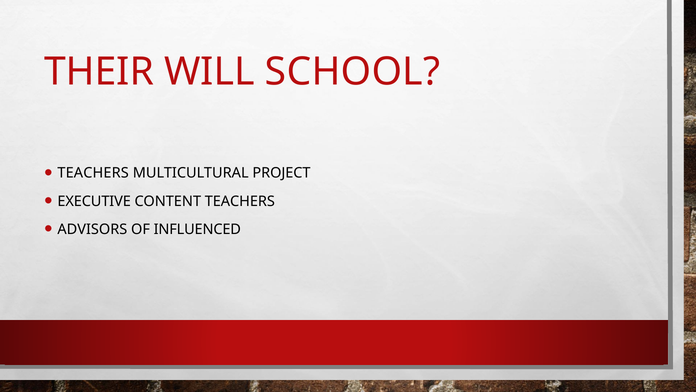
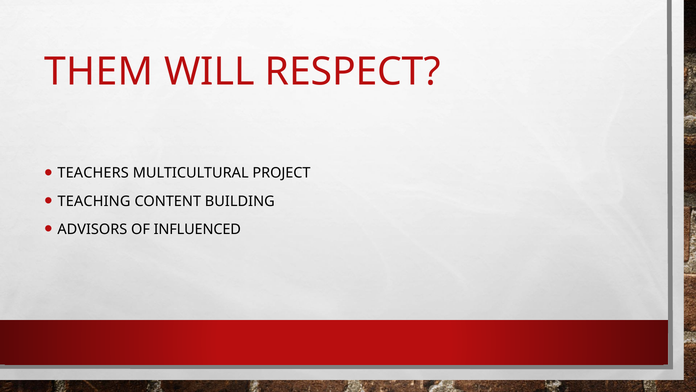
THEIR: THEIR -> THEM
SCHOOL: SCHOOL -> RESPECT
EXECUTIVE: EXECUTIVE -> TEACHING
CONTENT TEACHERS: TEACHERS -> BUILDING
